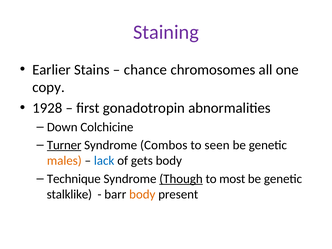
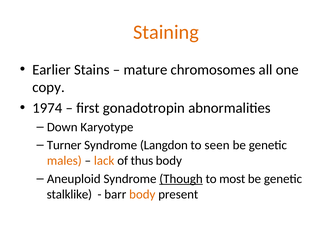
Staining colour: purple -> orange
chance: chance -> mature
1928: 1928 -> 1974
Colchicine: Colchicine -> Karyotype
Turner underline: present -> none
Combos: Combos -> Langdon
lack colour: blue -> orange
gets: gets -> thus
Technique: Technique -> Aneuploid
